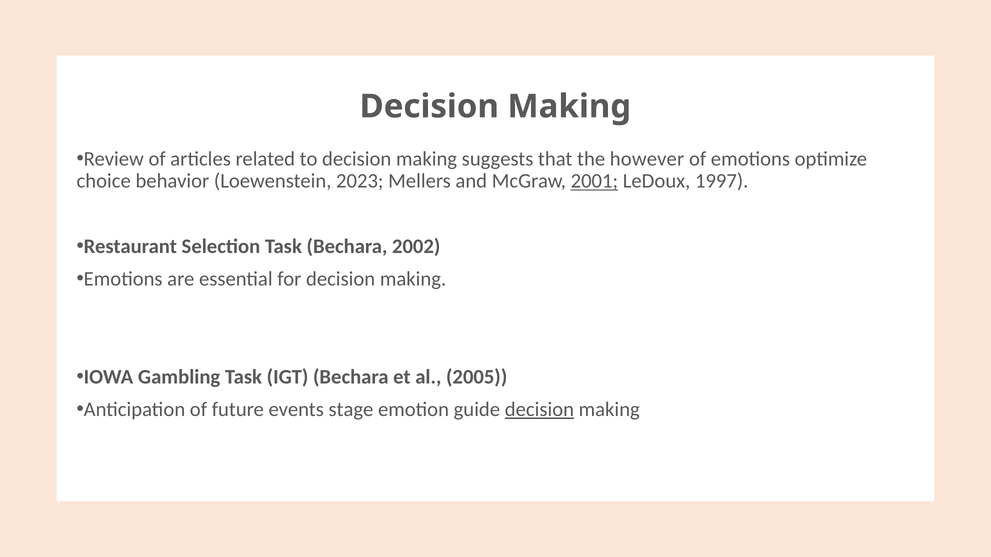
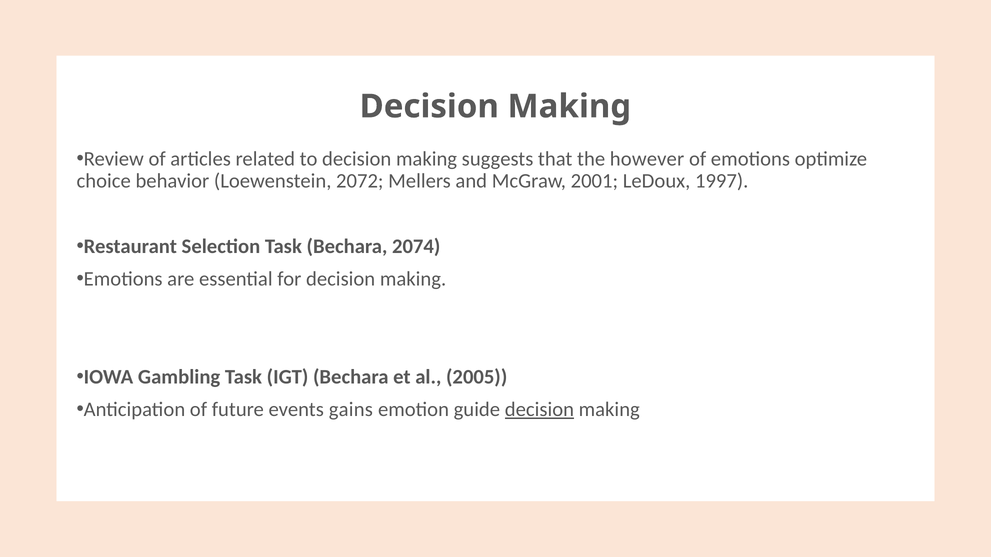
2023: 2023 -> 2072
2001 underline: present -> none
2002: 2002 -> 2074
stage: stage -> gains
